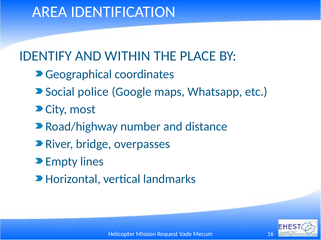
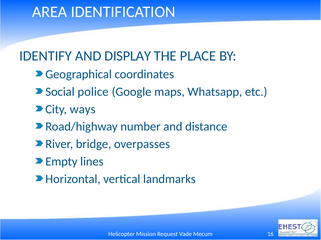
WITHIN: WITHIN -> DISPLAY
most: most -> ways
